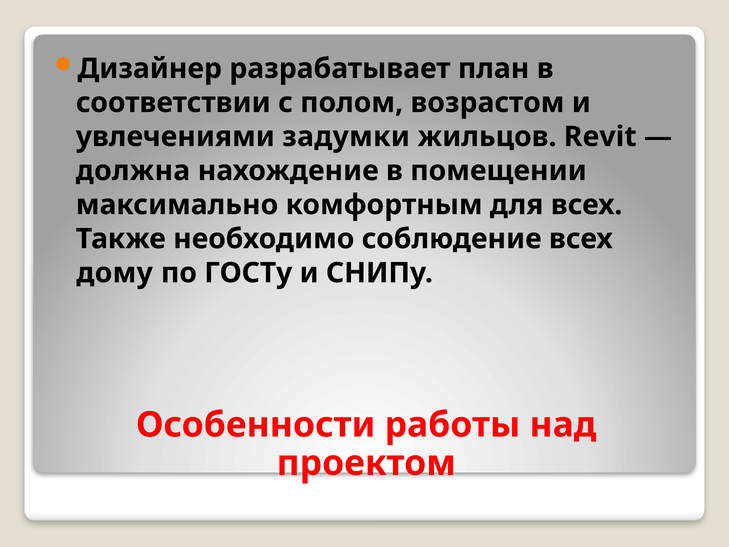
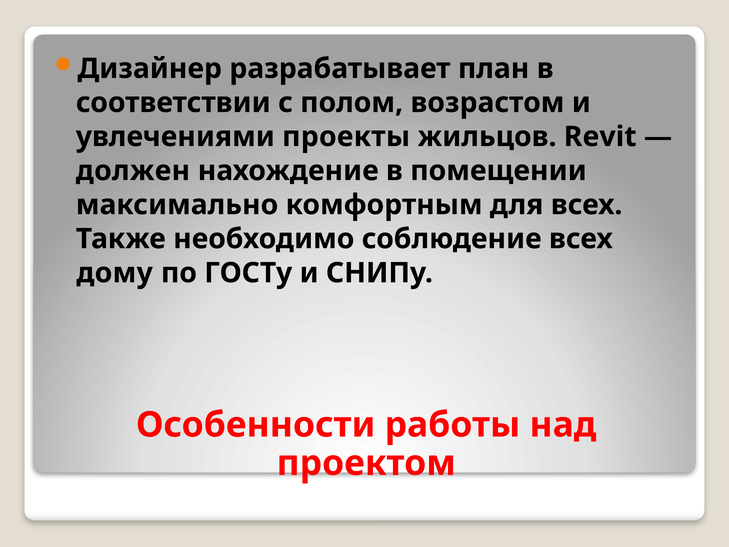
задумки: задумки -> проекты
должна: должна -> должен
